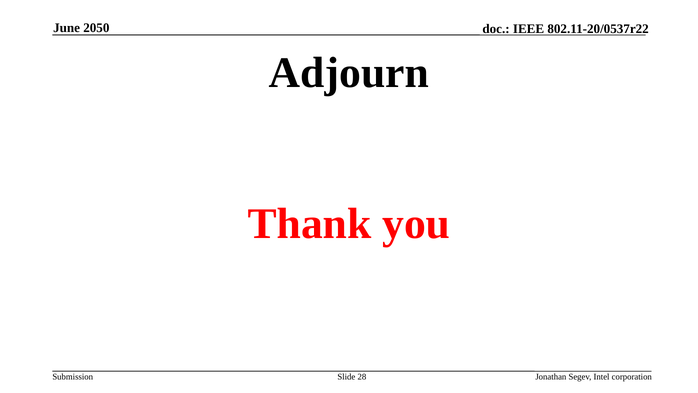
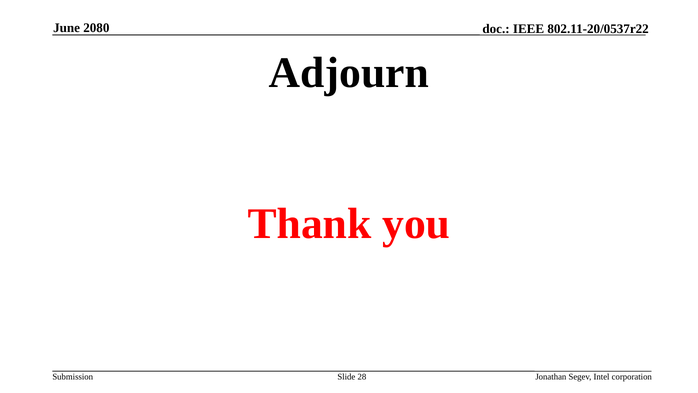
2050: 2050 -> 2080
